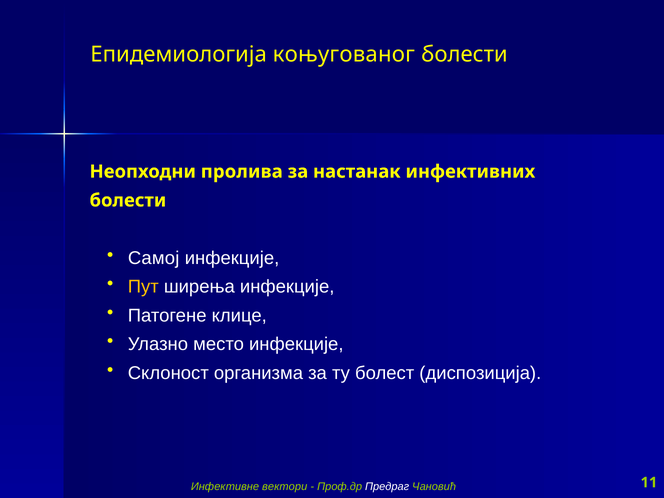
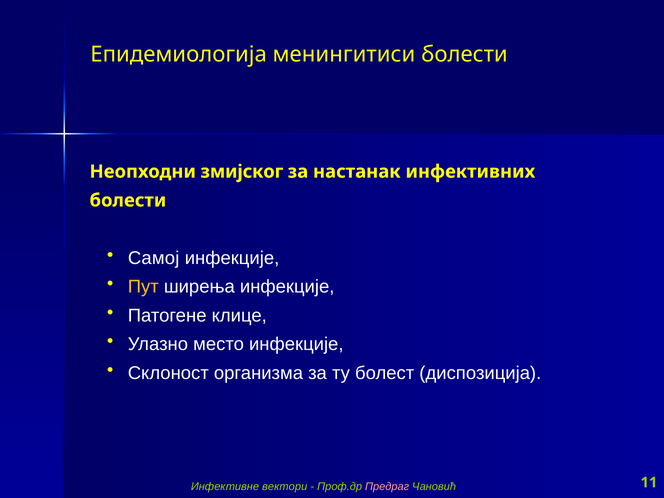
коњугованог: коњугованог -> менингитиси
пролива: пролива -> змијског
Предраг colour: white -> pink
